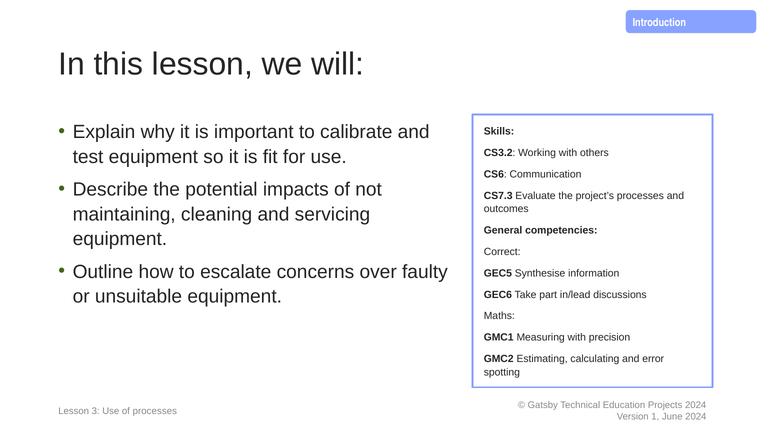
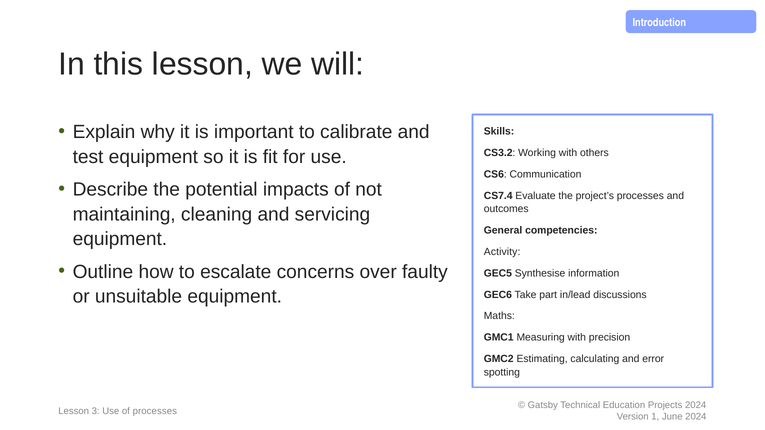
CS7.3: CS7.3 -> CS7.4
Correct: Correct -> Activity
